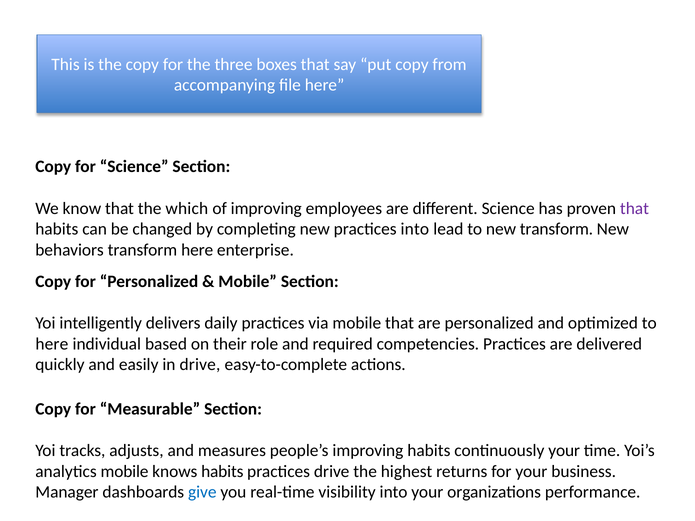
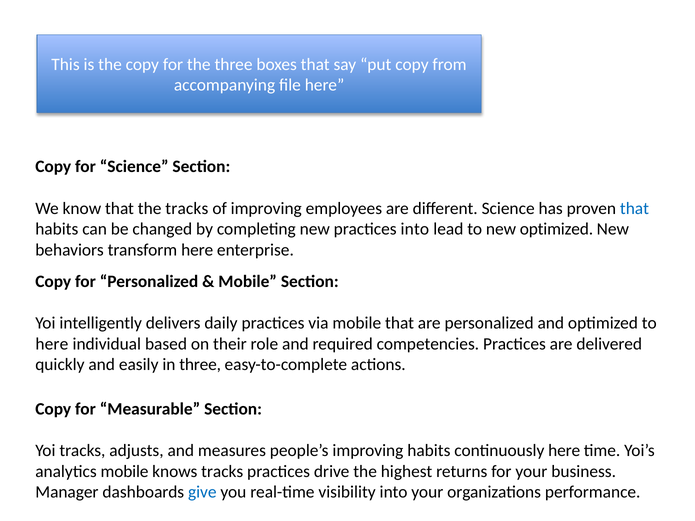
the which: which -> tracks
that at (634, 208) colour: purple -> blue
new transform: transform -> optimized
in drive: drive -> three
continuously your: your -> here
knows habits: habits -> tracks
